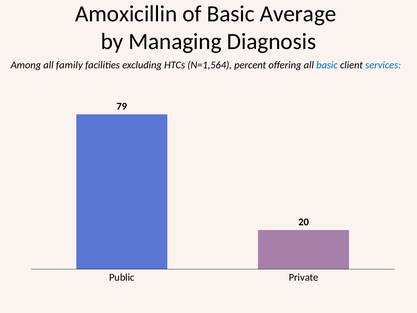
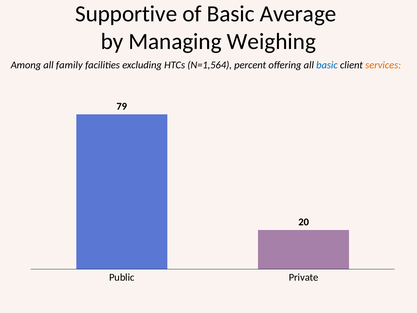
Amoxicillin: Amoxicillin -> Supportive
Diagnosis: Diagnosis -> Weighing
services colour: blue -> orange
